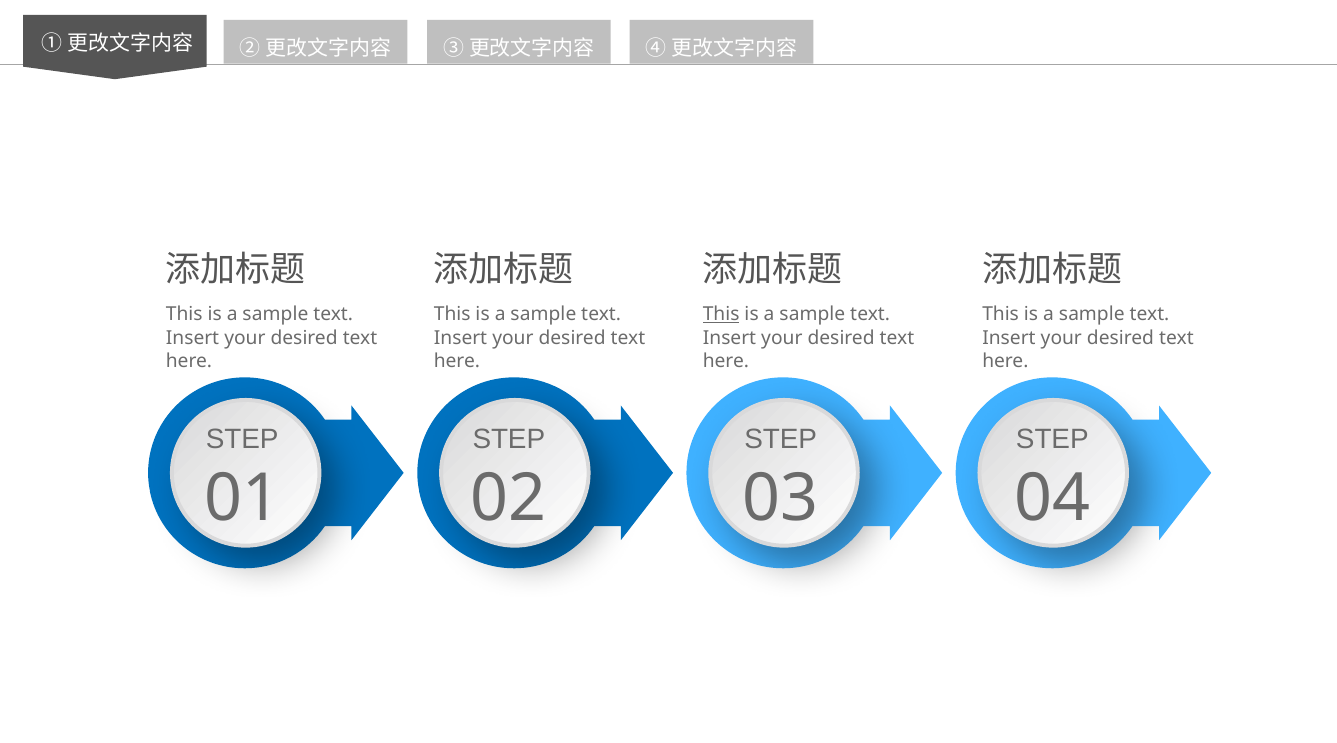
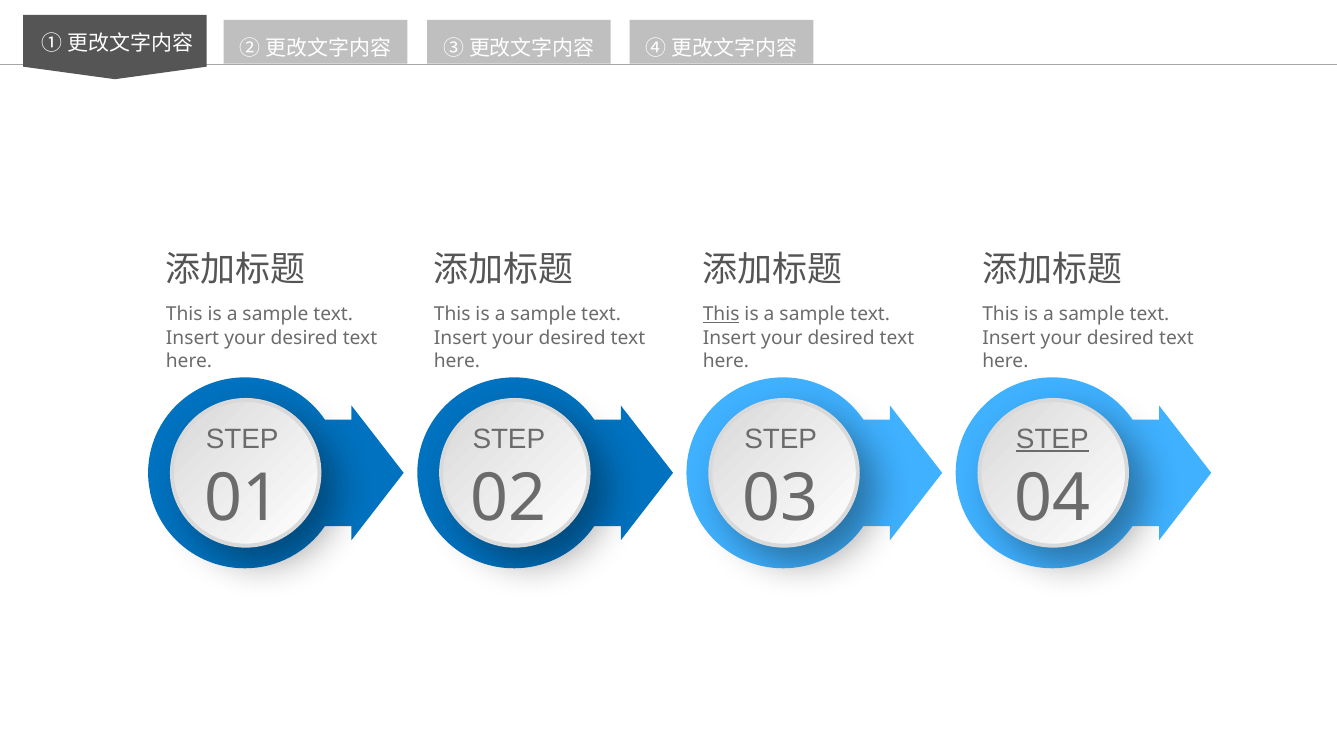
STEP at (1052, 439) underline: none -> present
